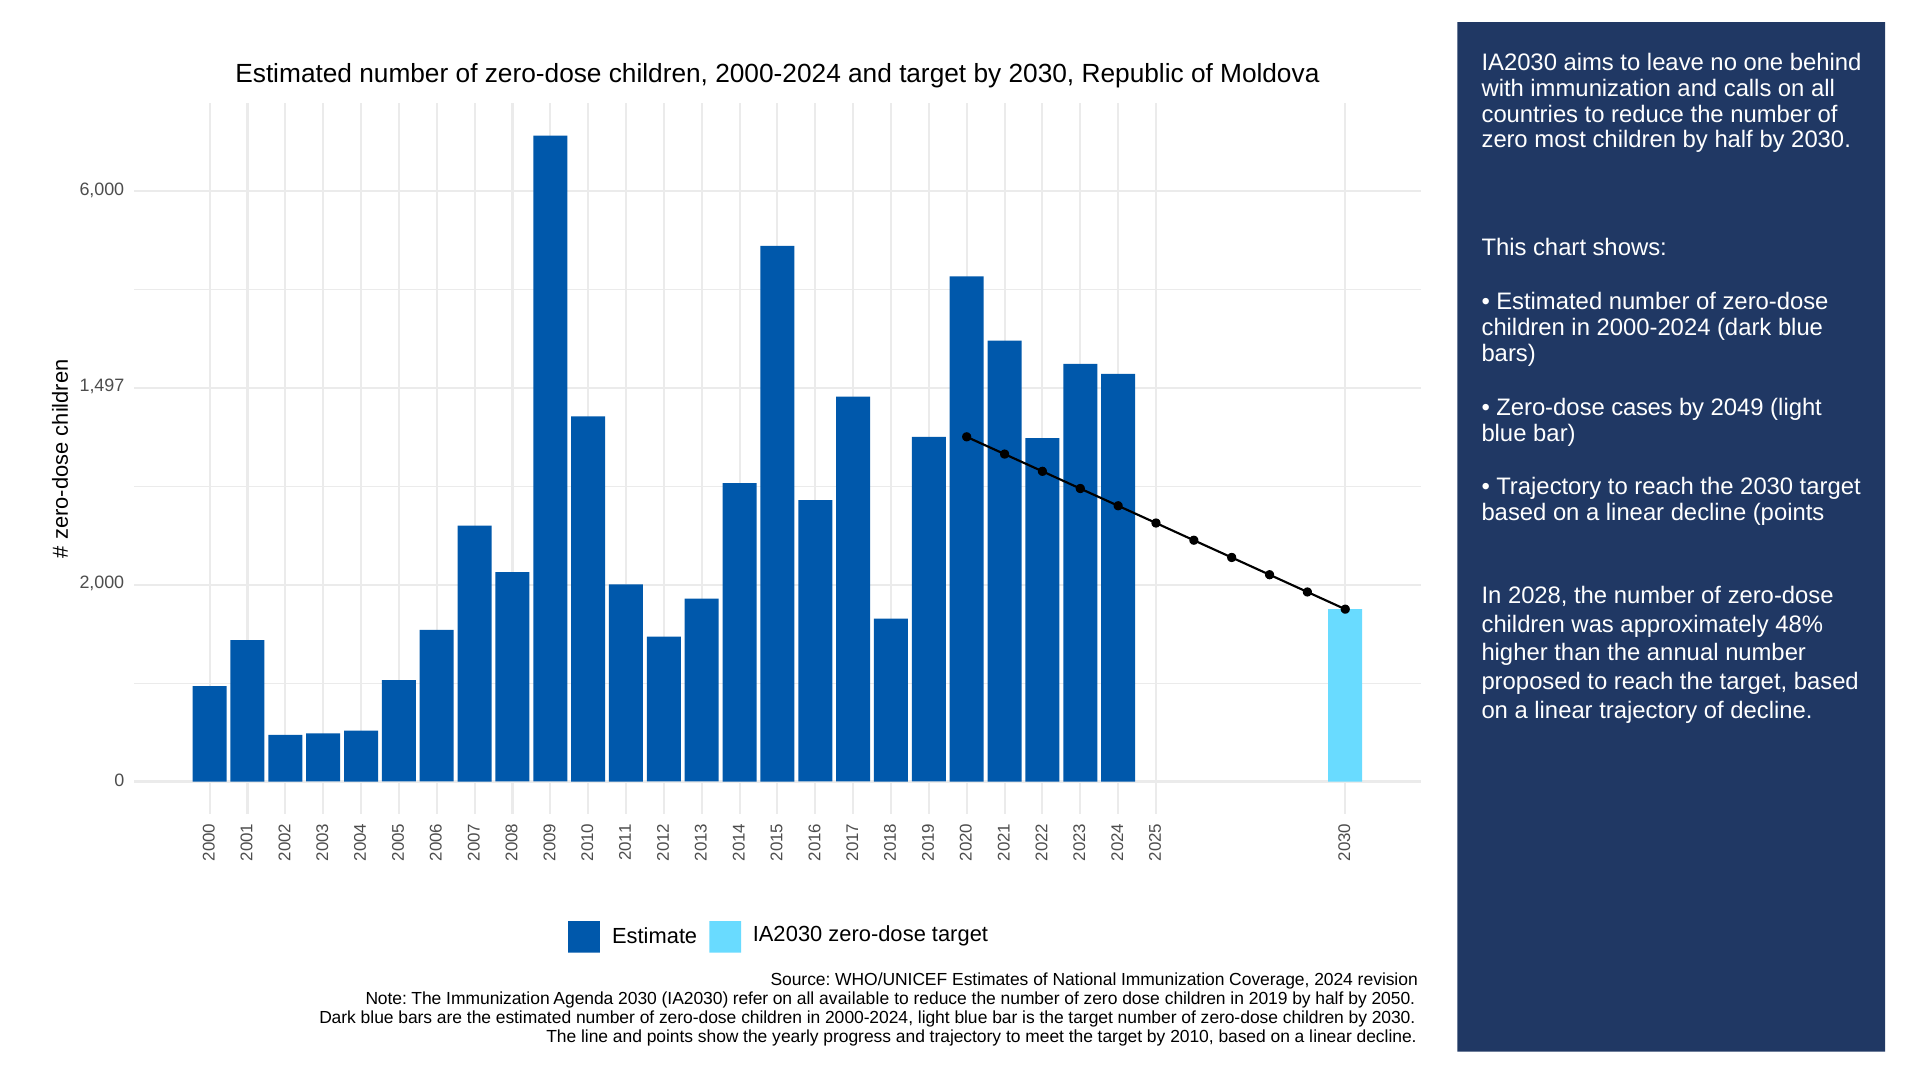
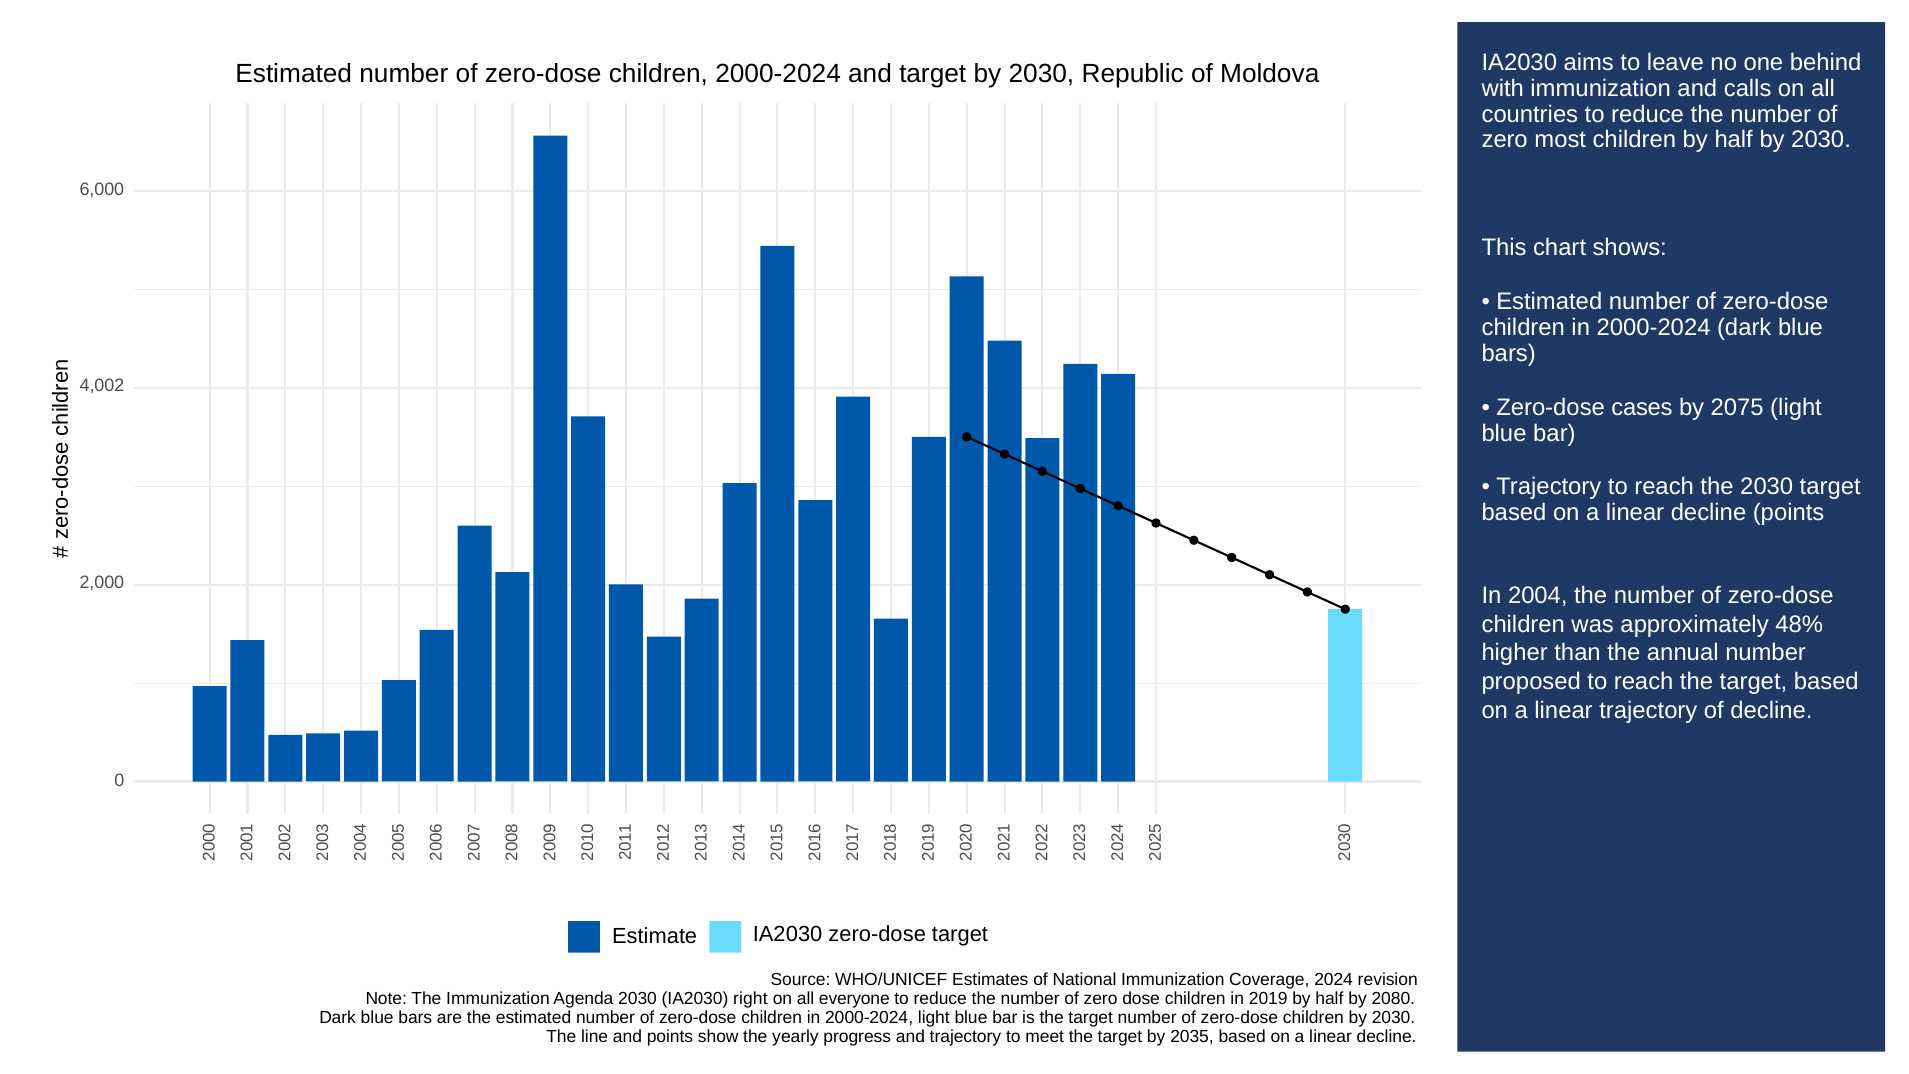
1,497: 1,497 -> 4,002
2049: 2049 -> 2075
2028: 2028 -> 2004
refer: refer -> right
available: available -> everyone
2050: 2050 -> 2080
2010: 2010 -> 2035
